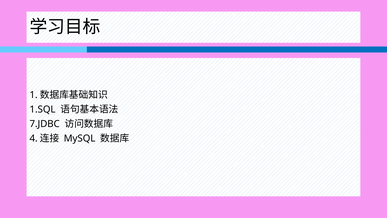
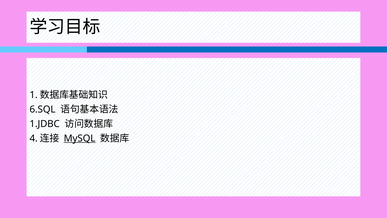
1.SQL: 1.SQL -> 6.SQL
7.JDBC: 7.JDBC -> 1.JDBC
MySQL underline: none -> present
